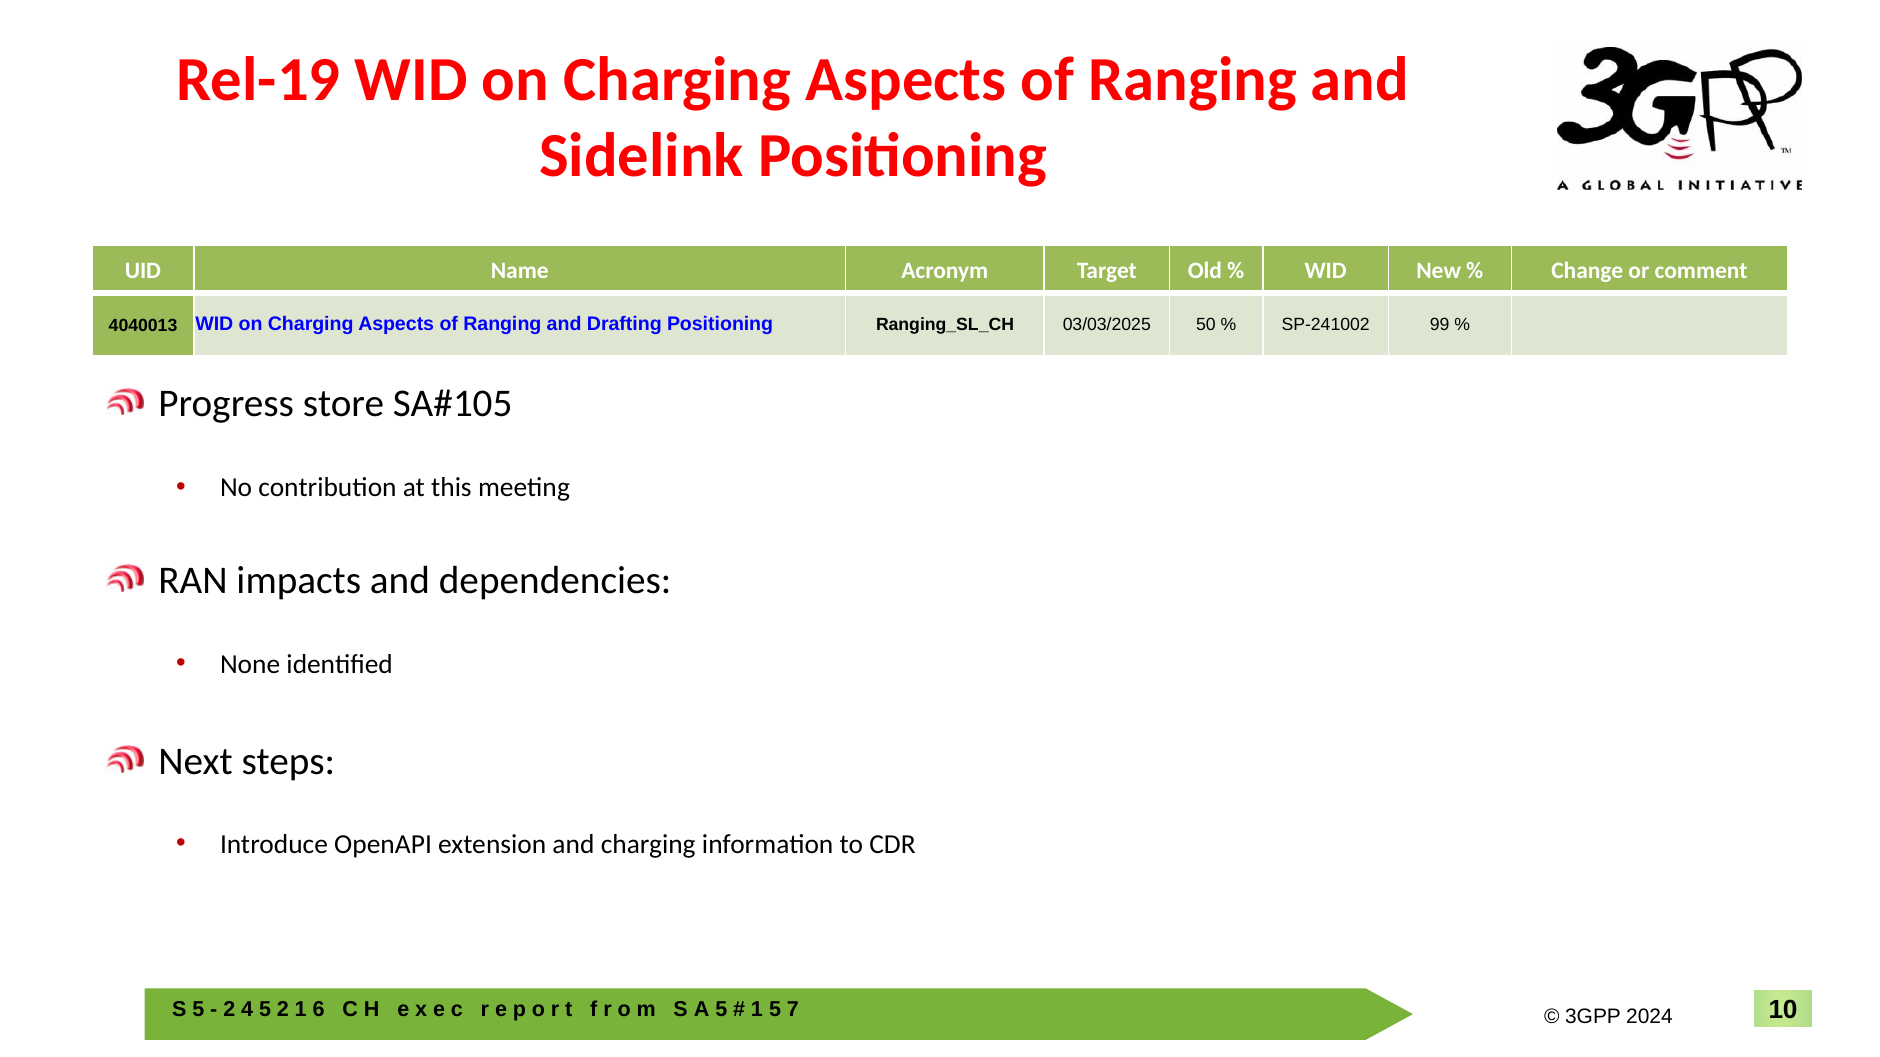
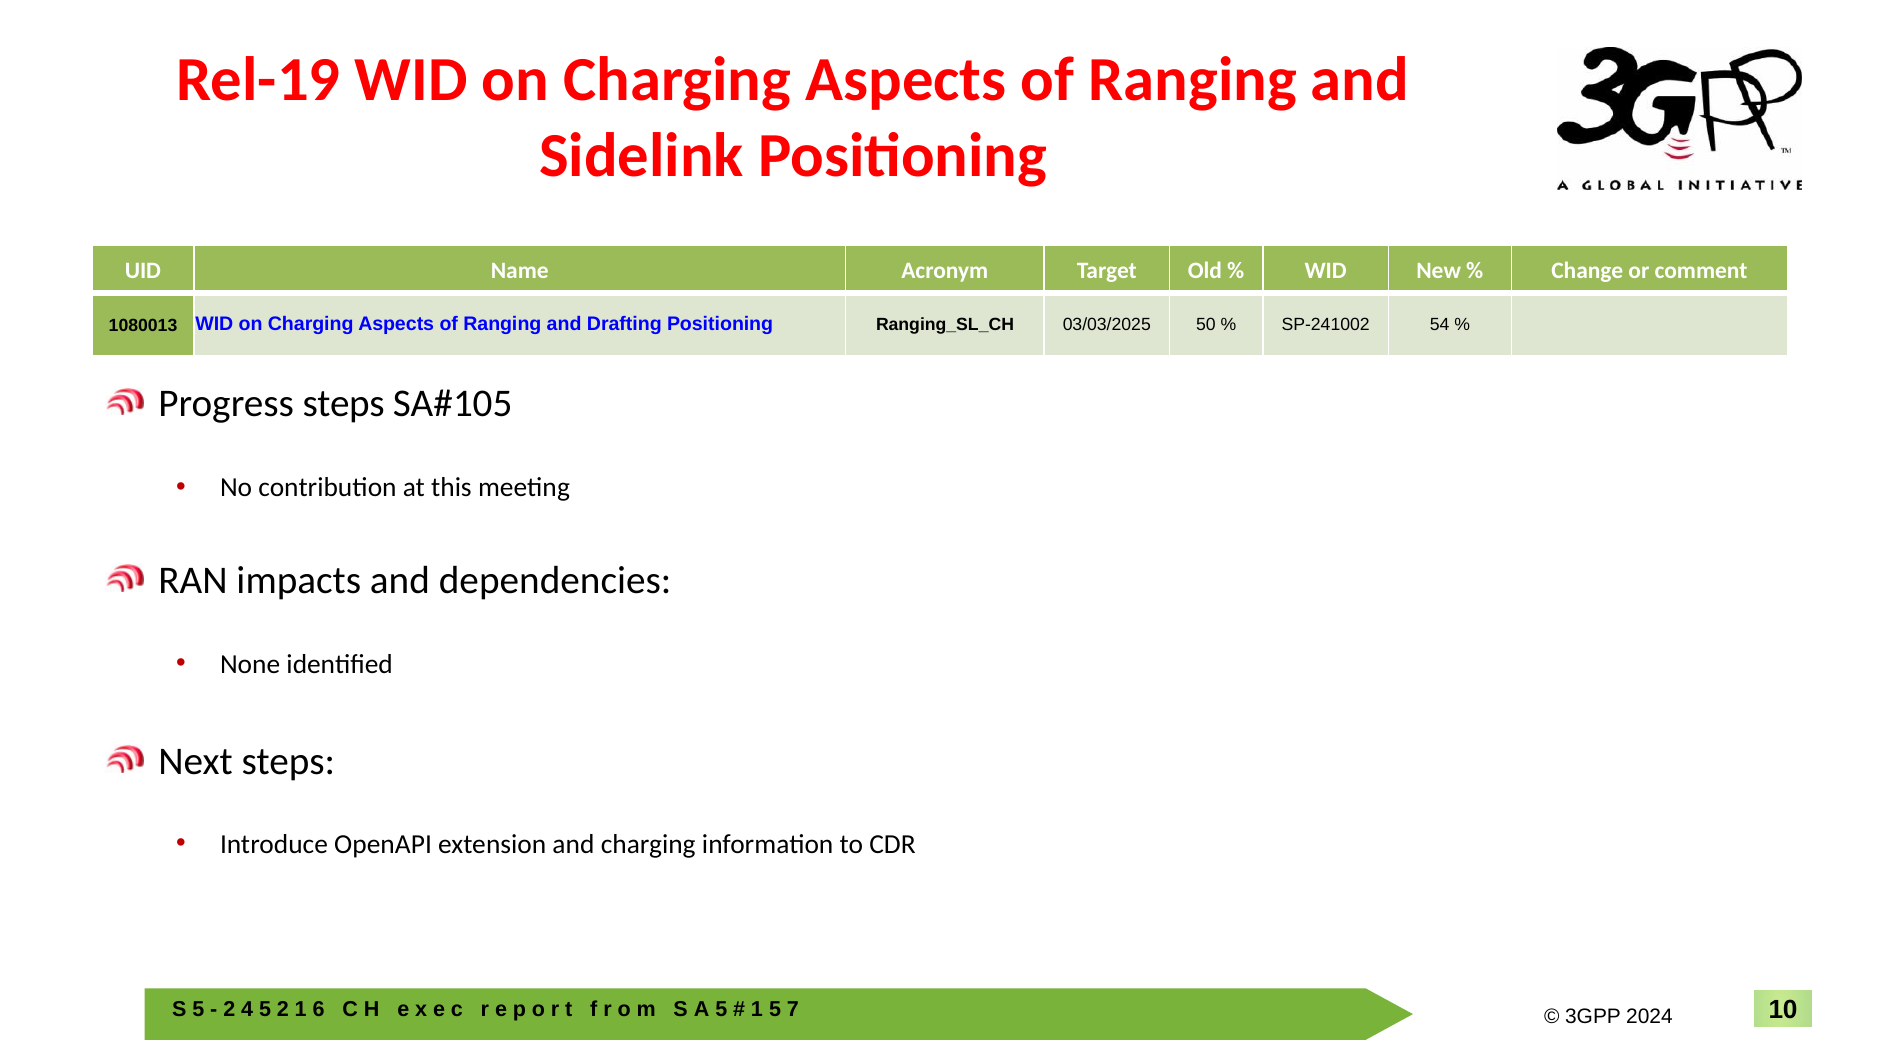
4040013: 4040013 -> 1080013
99: 99 -> 54
Progress store: store -> steps
